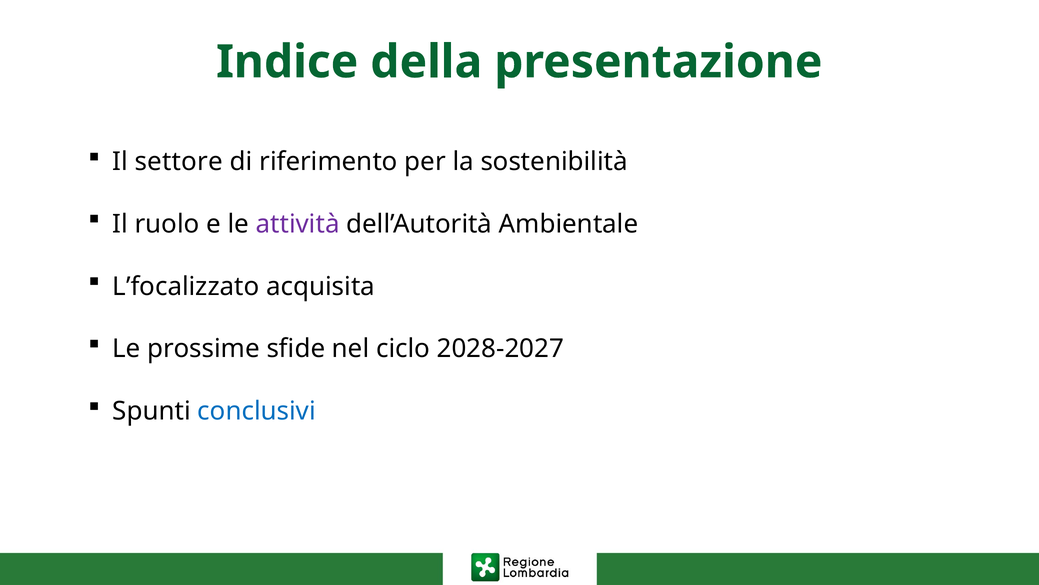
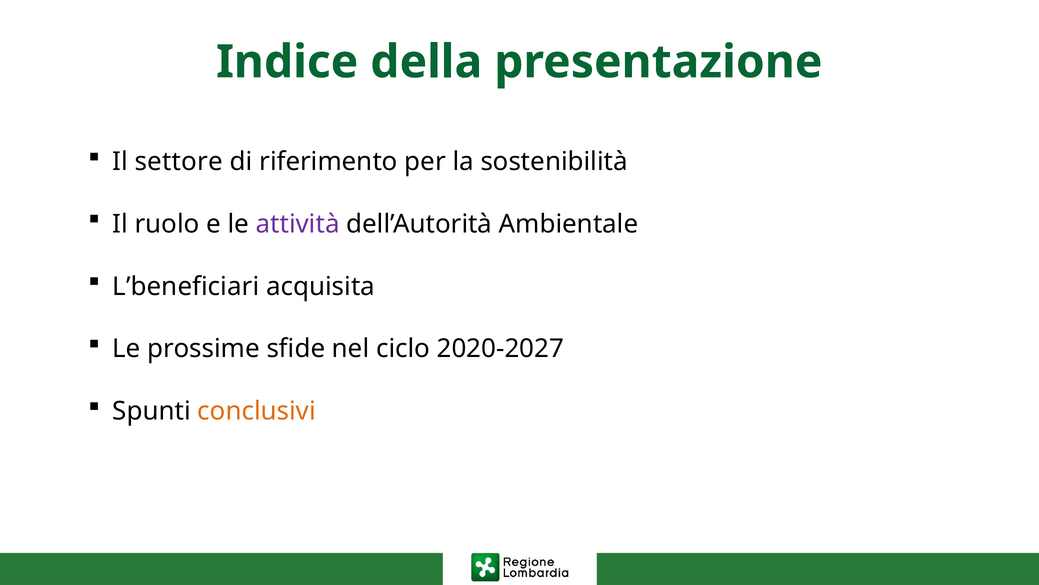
L’focalizzato: L’focalizzato -> L’beneficiari
2028-2027: 2028-2027 -> 2020-2027
conclusivi colour: blue -> orange
